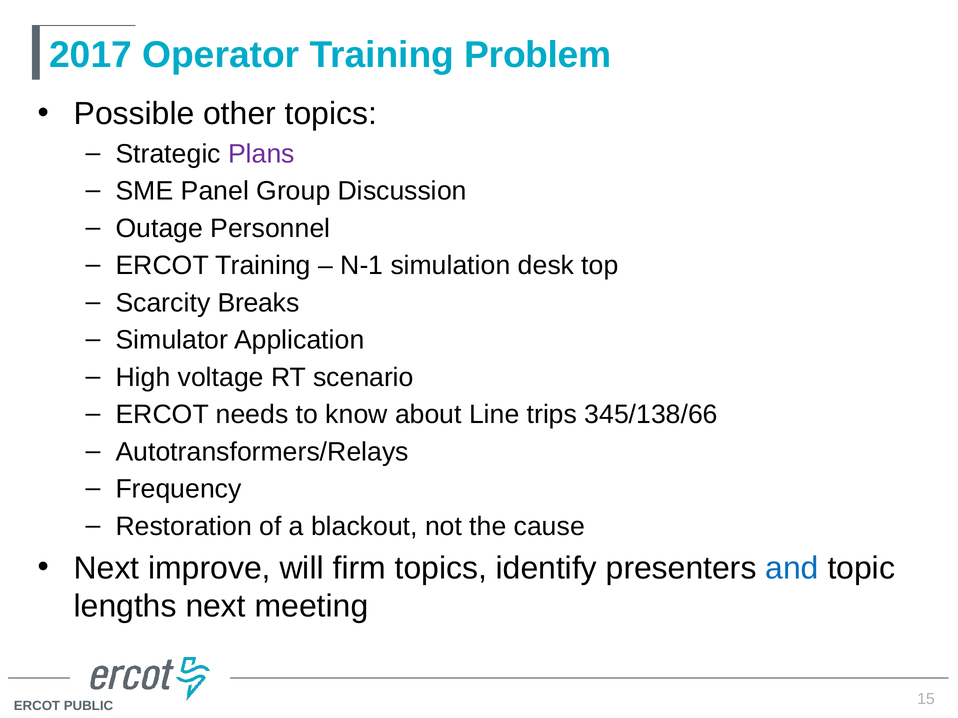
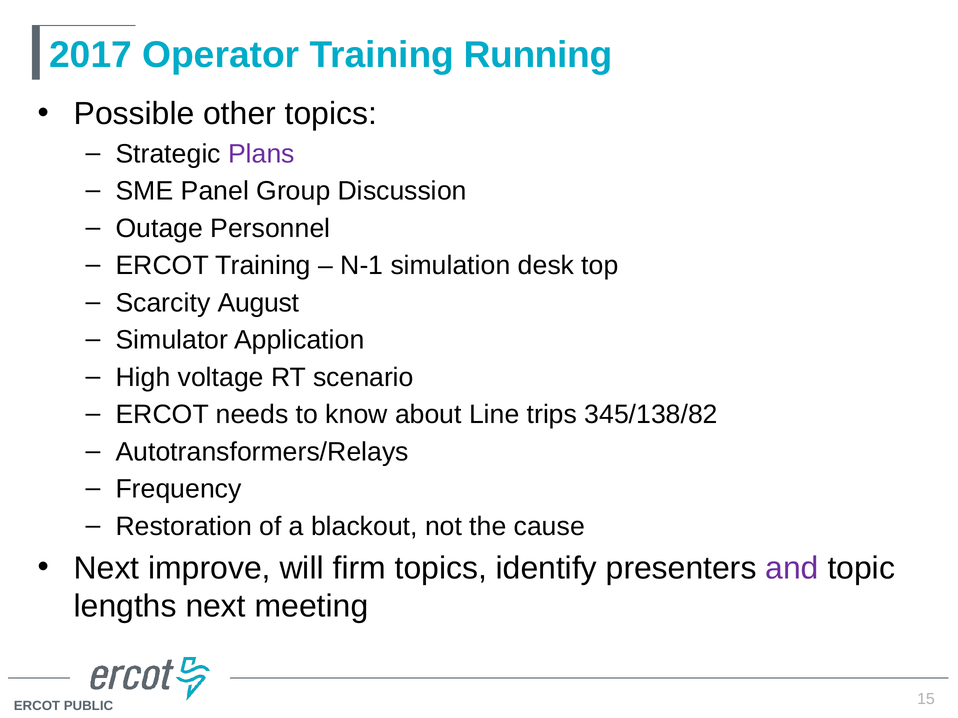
Problem: Problem -> Running
Breaks: Breaks -> August
345/138/66: 345/138/66 -> 345/138/82
and colour: blue -> purple
